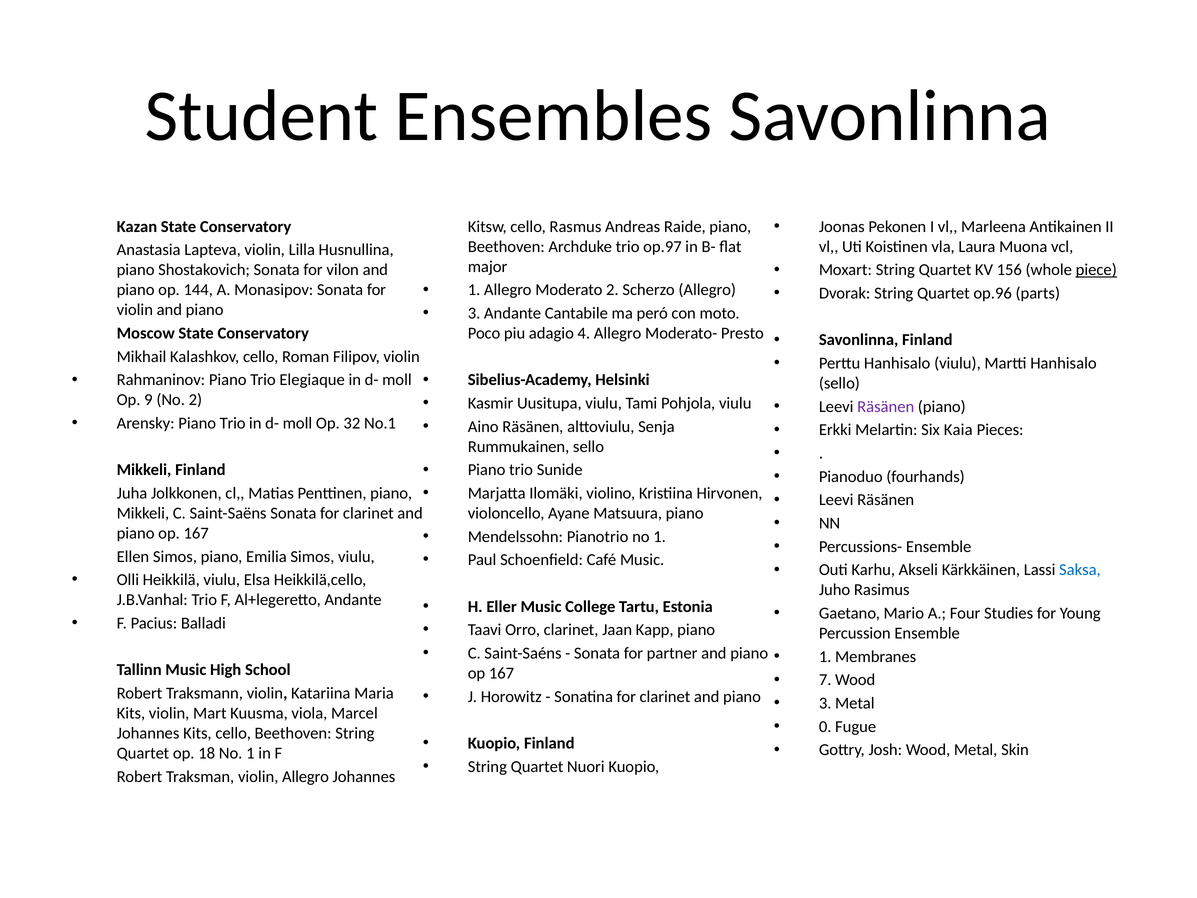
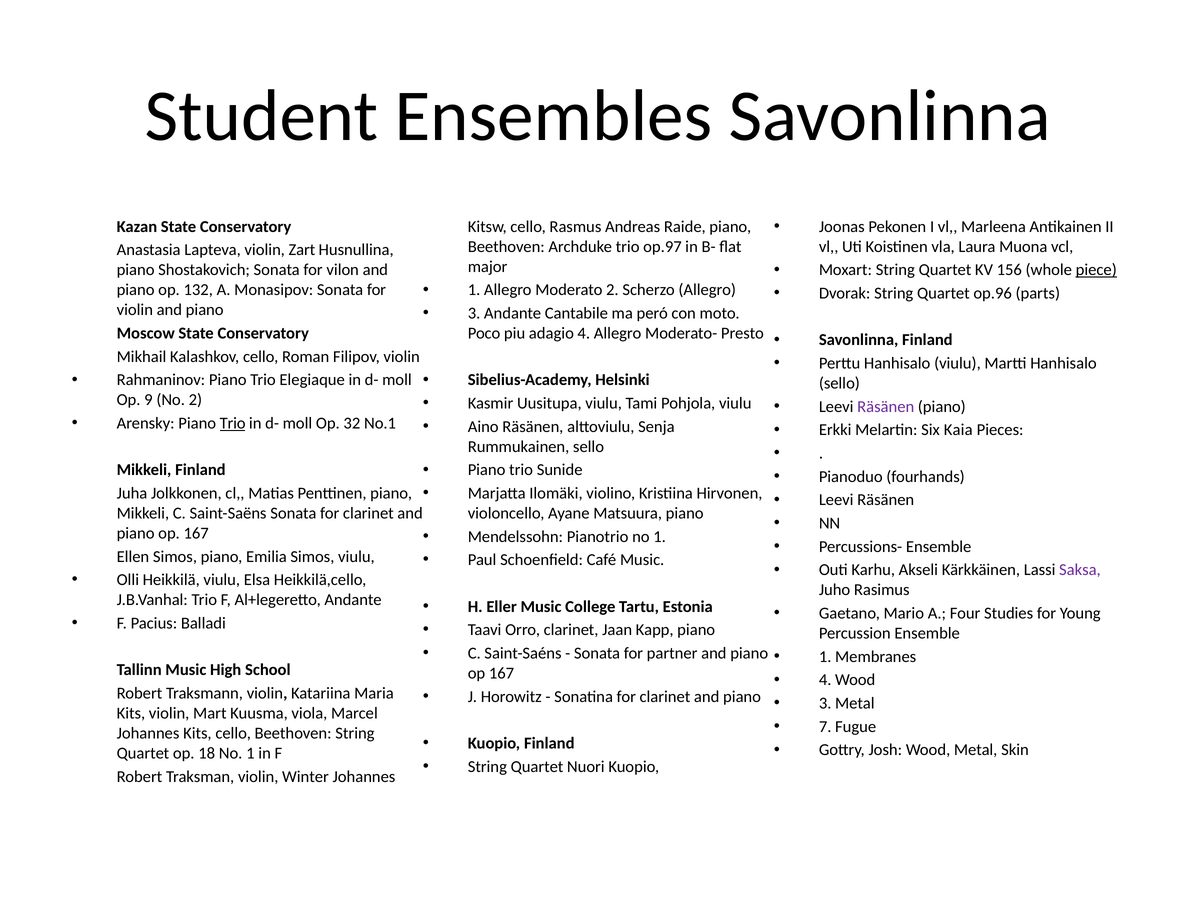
Lilla: Lilla -> Zart
144: 144 -> 132
Trio at (233, 423) underline: none -> present
Saksa colour: blue -> purple
7 at (825, 680): 7 -> 4
0: 0 -> 7
violin Allegro: Allegro -> Winter
